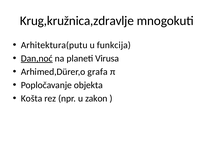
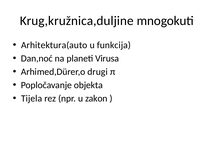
Krug,kružnica,zdravlje: Krug,kružnica,zdravlje -> Krug,kružnica,duljine
Arhitektura(putu: Arhitektura(putu -> Arhitektura(auto
Dan,noć underline: present -> none
grafa: grafa -> drugi
Košta: Košta -> Tijela
